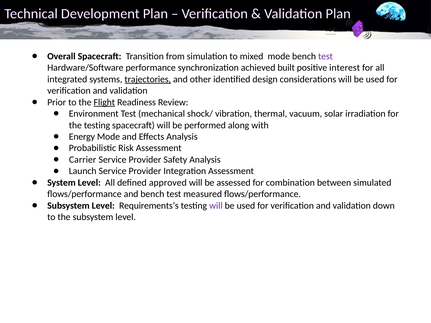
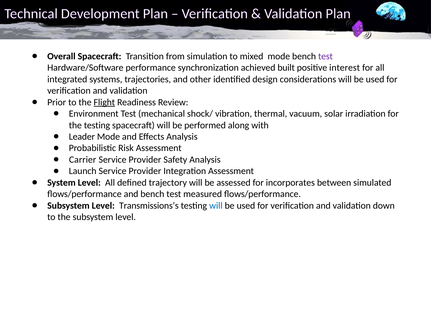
trajectories underline: present -> none
Energy: Energy -> Leader
approved: approved -> trajectory
combination: combination -> incorporates
Requirements’s: Requirements’s -> Transmissions’s
will at (216, 206) colour: purple -> blue
